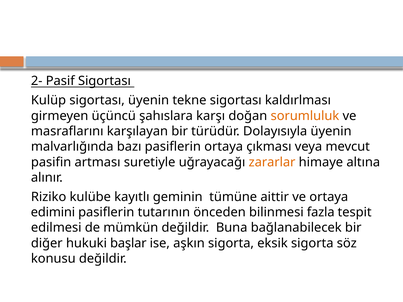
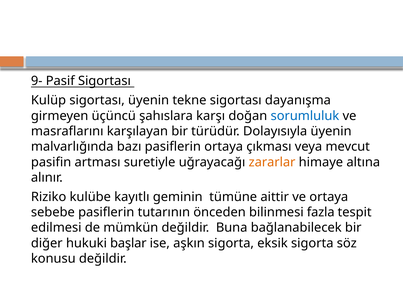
2-: 2- -> 9-
kaldırlması: kaldırlması -> dayanışma
sorumluluk colour: orange -> blue
edimini: edimini -> sebebe
